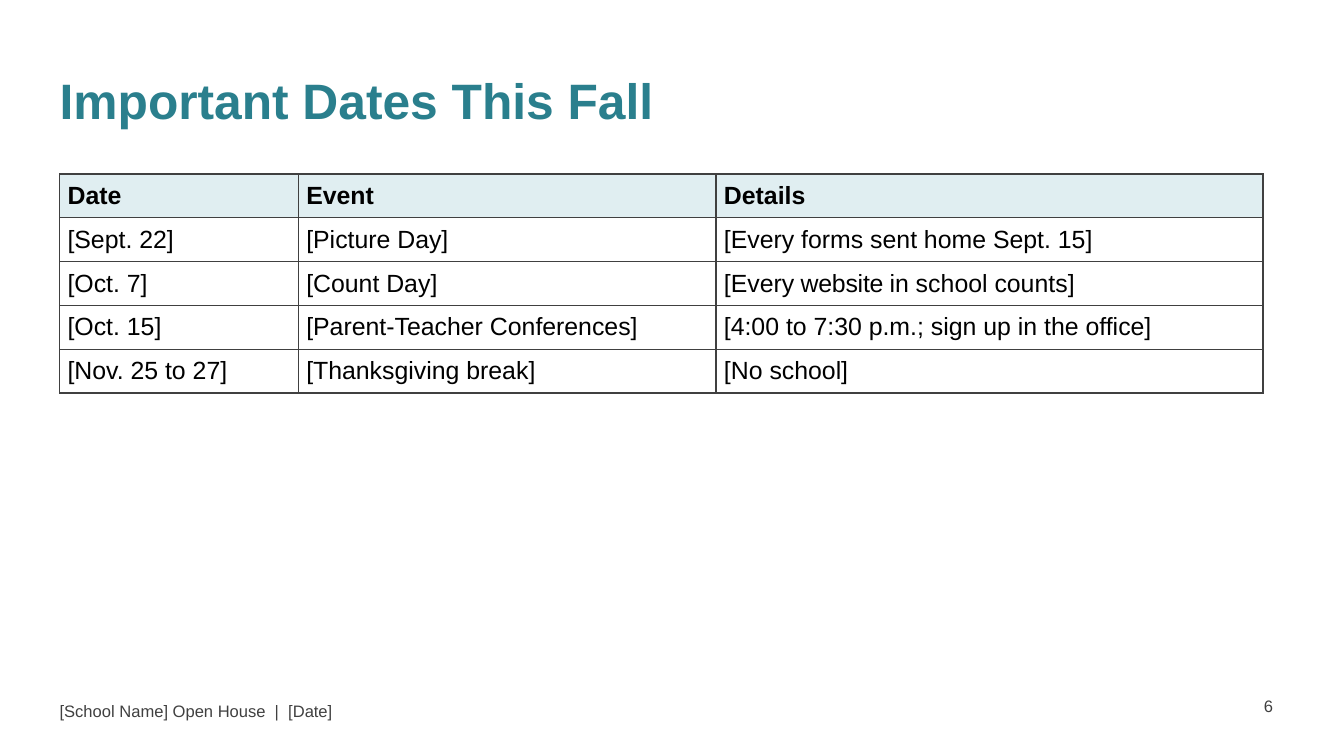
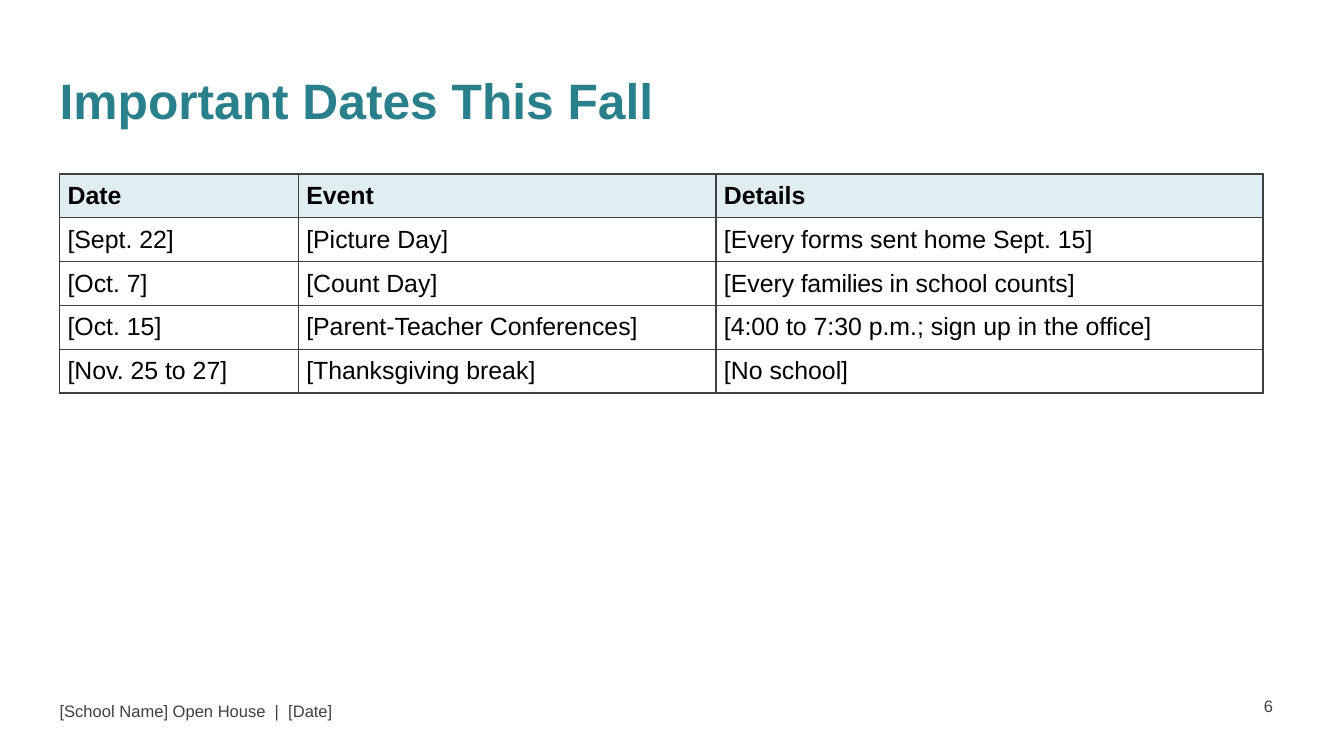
website: website -> families
